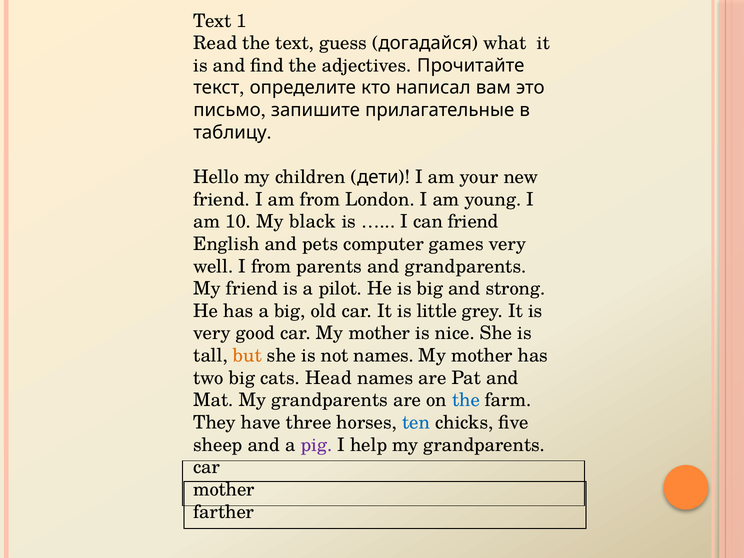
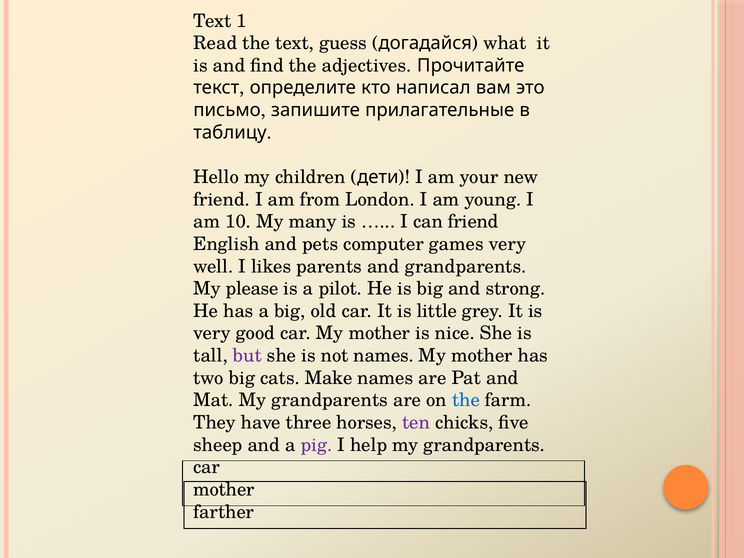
black: black -> many
I from: from -> likes
My friend: friend -> please
but colour: orange -> purple
Head: Head -> Make
ten colour: blue -> purple
